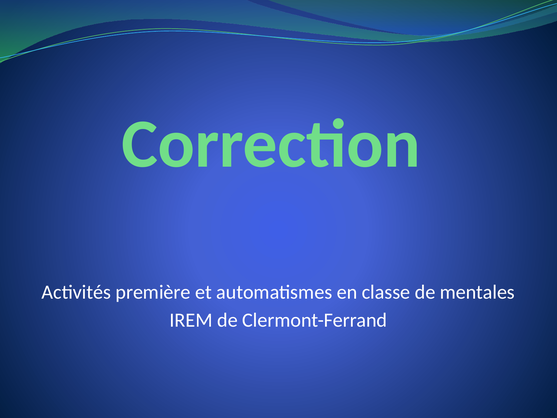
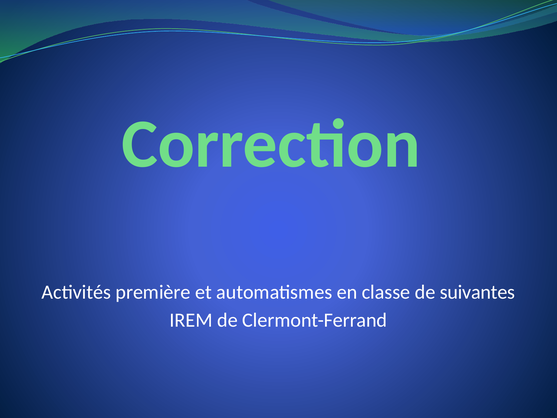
mentales: mentales -> suivantes
